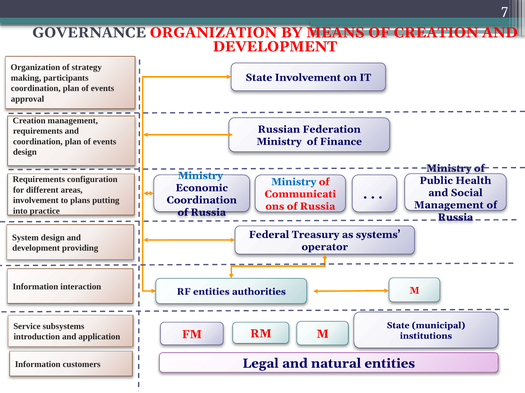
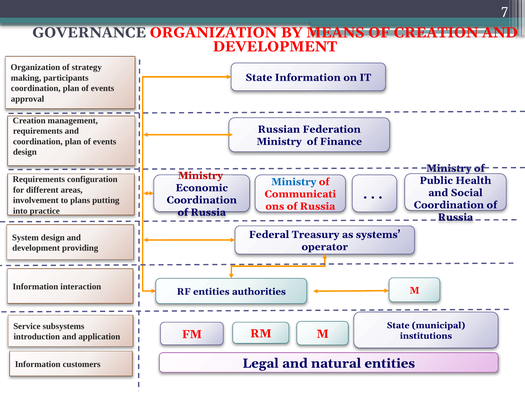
State Involvement: Involvement -> Information
Ministry at (200, 176) colour: blue -> red
Management at (449, 205): Management -> Coordination
